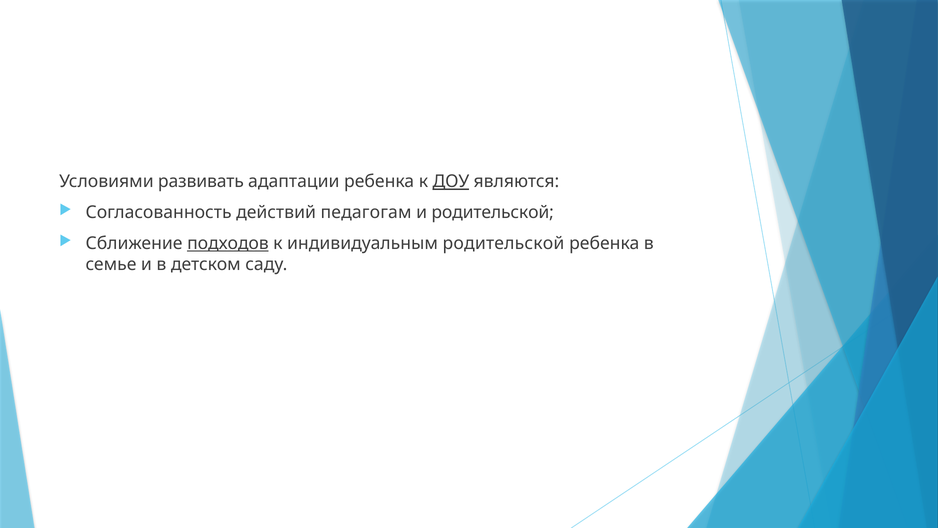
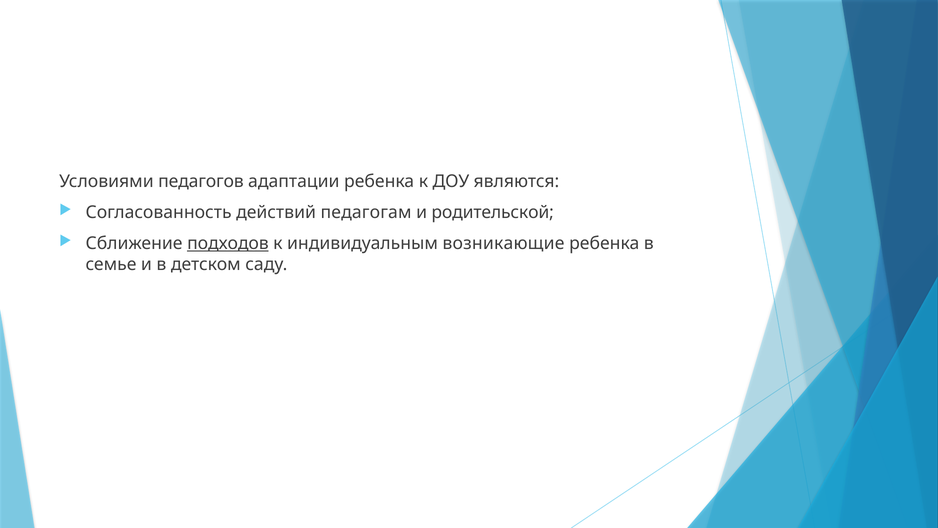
развивать: развивать -> педагогов
ДОУ underline: present -> none
индивидуальным родительской: родительской -> возникающие
